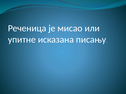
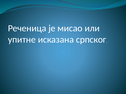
писању: писању -> српског
